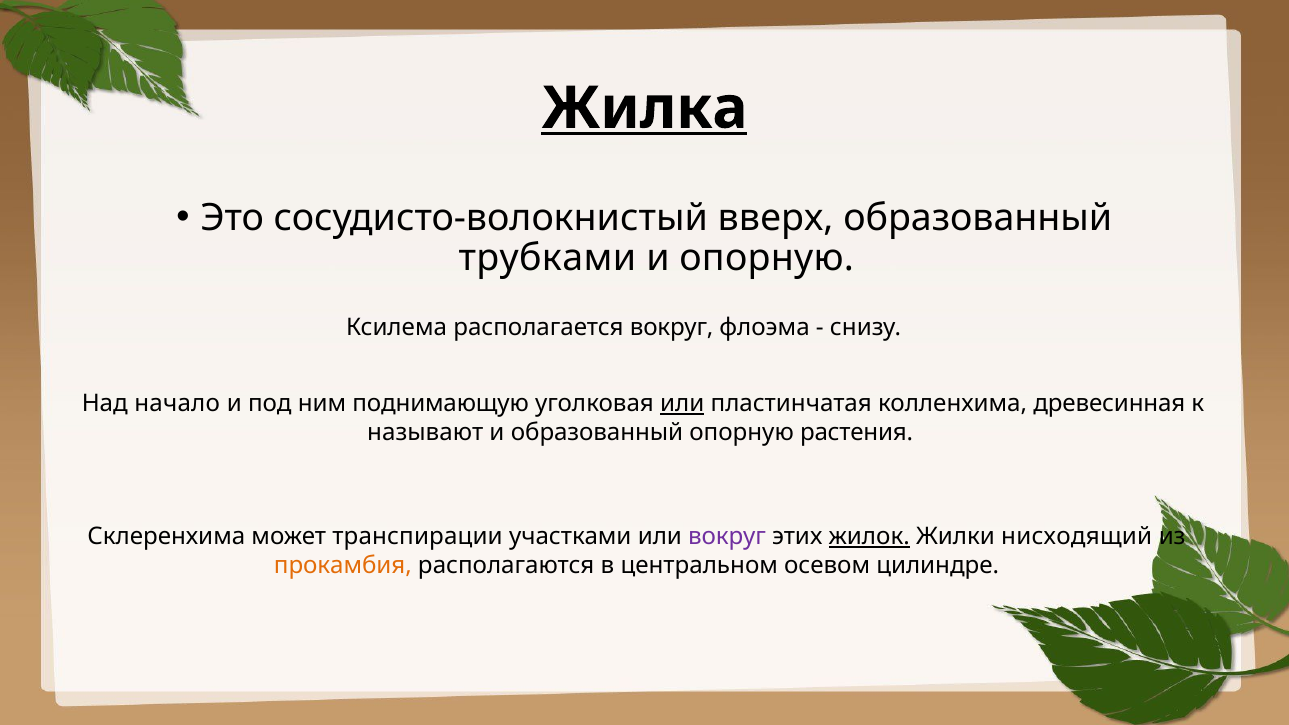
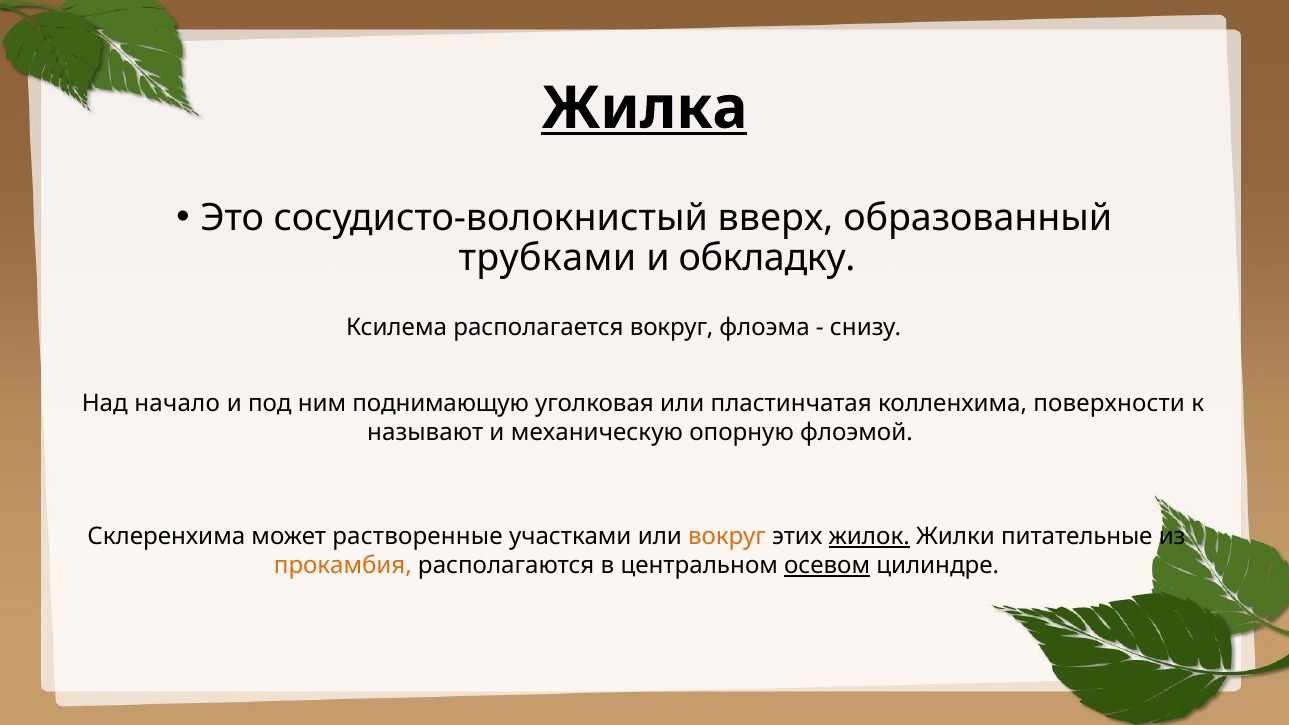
и опорную: опорную -> обкладку
или at (682, 403) underline: present -> none
древесинная: древесинная -> поверхности
и образованный: образованный -> механическую
растения: растения -> флоэмой
транспирации: транспирации -> растворенные
вокруг at (727, 537) colour: purple -> orange
нисходящий: нисходящий -> питательные
осевом underline: none -> present
